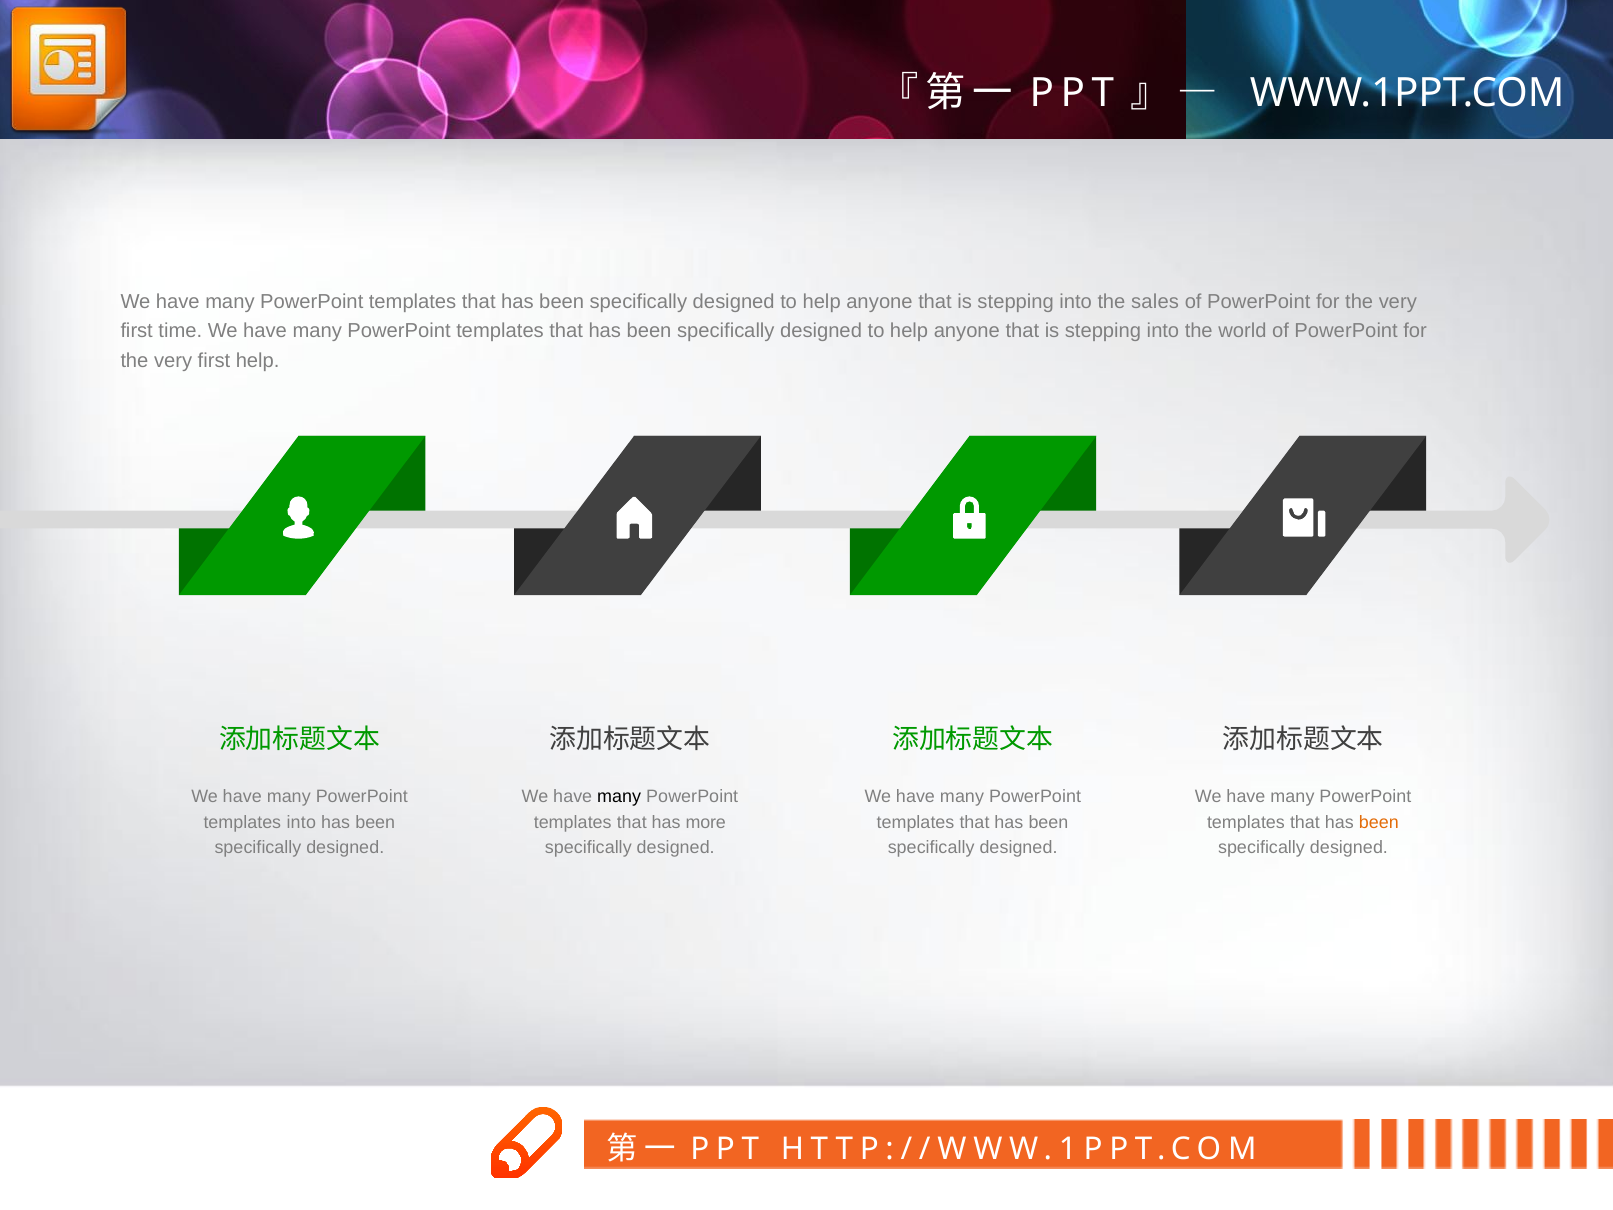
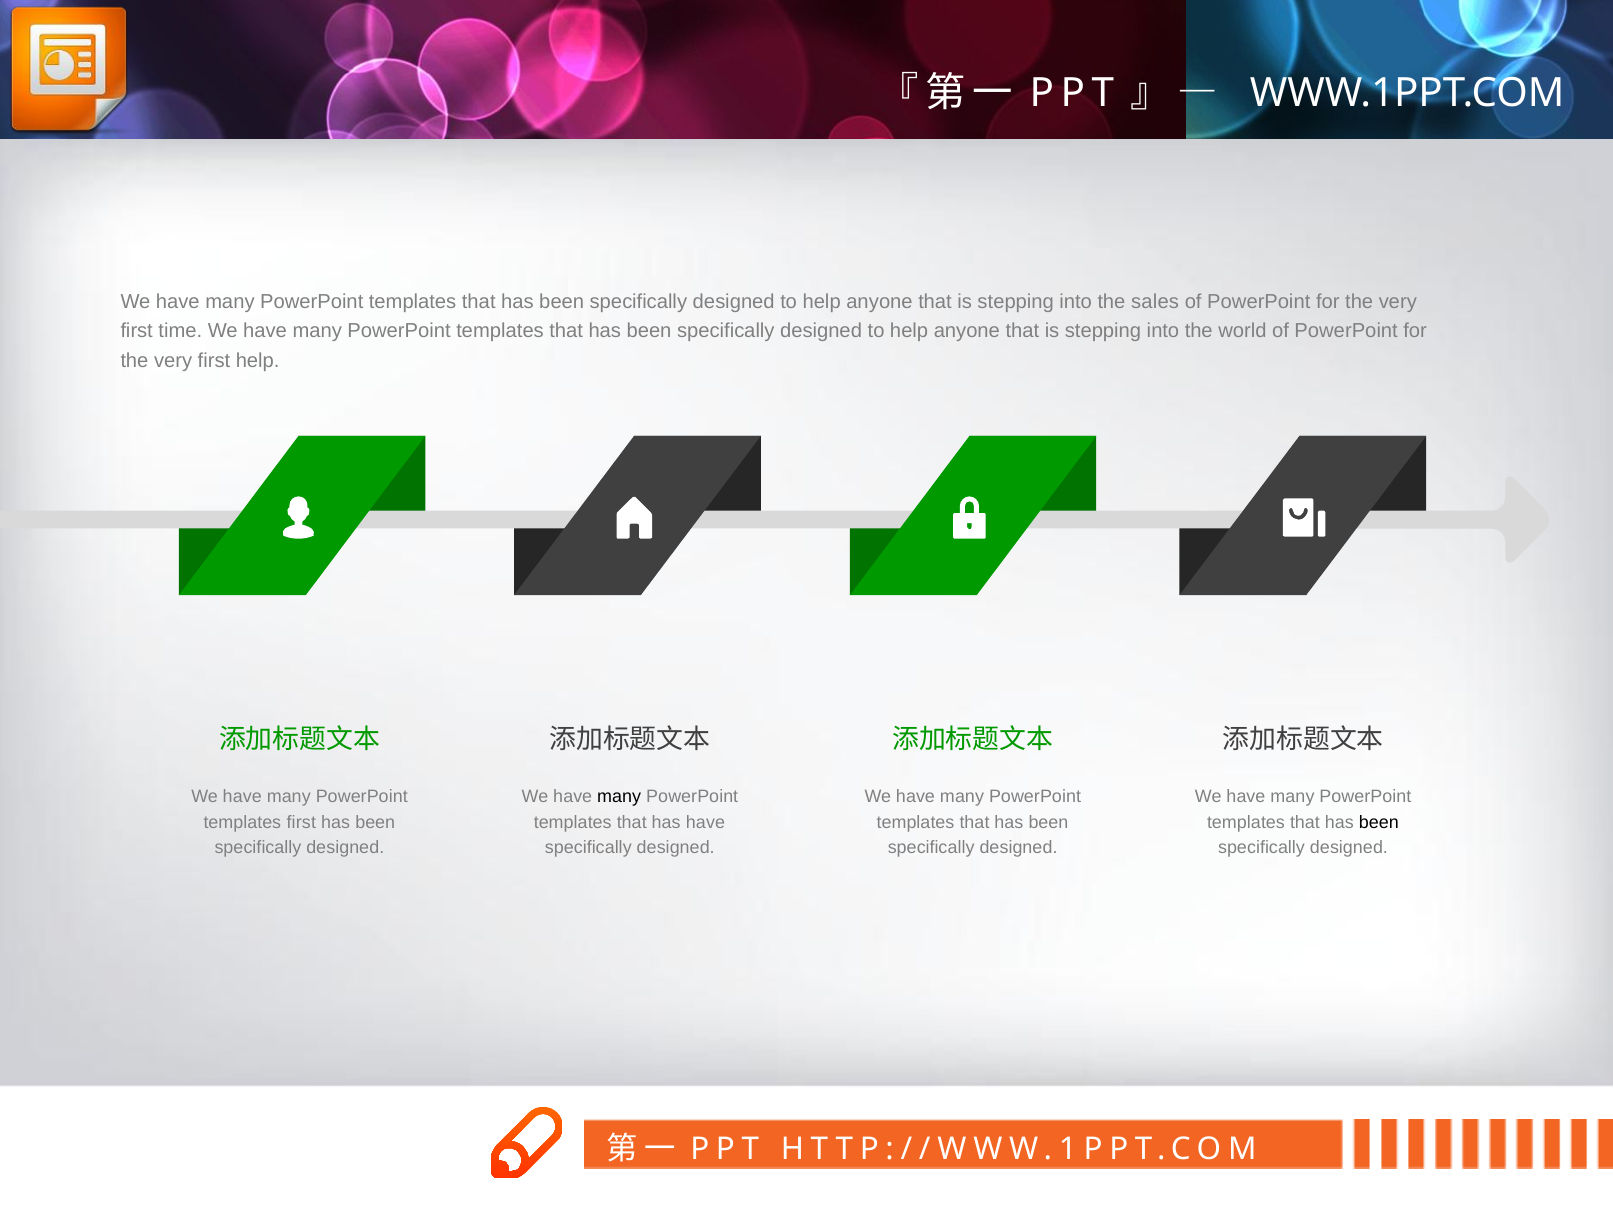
templates into: into -> first
has more: more -> have
been at (1379, 822) colour: orange -> black
